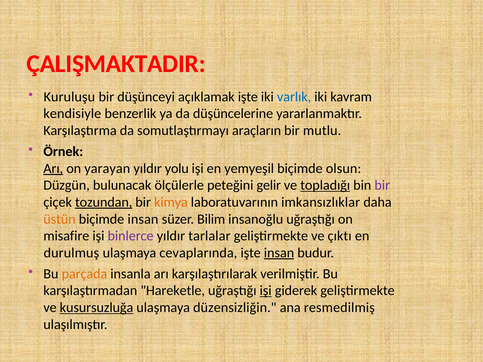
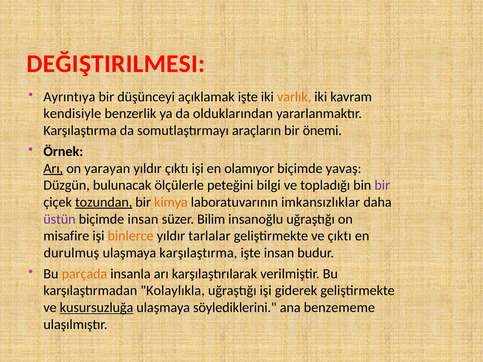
ÇALIŞMAKTADIR: ÇALIŞMAKTADIR -> DEĞIŞTIRILMESI
Kuruluşu: Kuruluşu -> Ayrıntıya
varlık colour: blue -> orange
düşüncelerine: düşüncelerine -> olduklarından
mutlu: mutlu -> önemi
yıldır yolu: yolu -> çıktı
yemyeşil: yemyeşil -> olamıyor
olsun: olsun -> yavaş
gelir: gelir -> bilgi
topladığı underline: present -> none
üstün colour: orange -> purple
binlerce colour: purple -> orange
ulaşmaya cevaplarında: cevaplarında -> karşılaştırma
insan at (279, 253) underline: present -> none
Hareketle: Hareketle -> Kolaylıkla
işi at (266, 291) underline: present -> none
düzensizliğin: düzensizliğin -> söylediklerini
resmedilmiş: resmedilmiş -> benzememe
